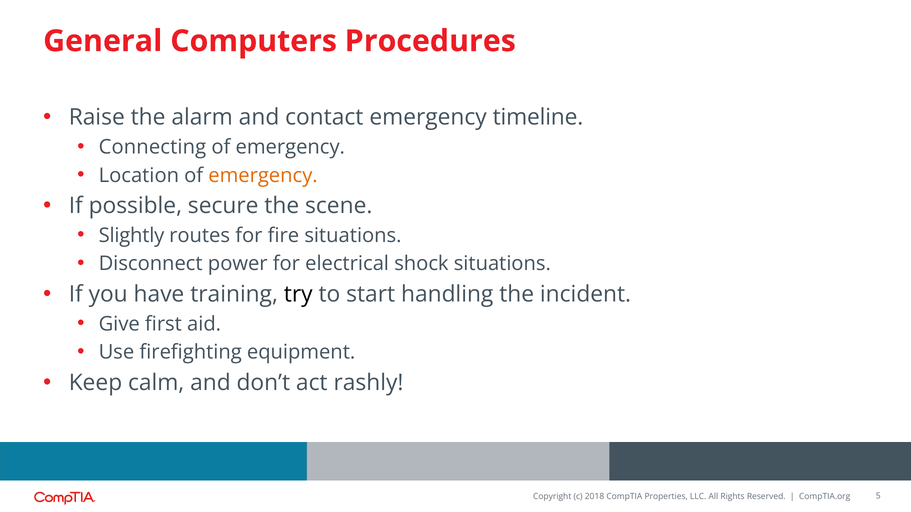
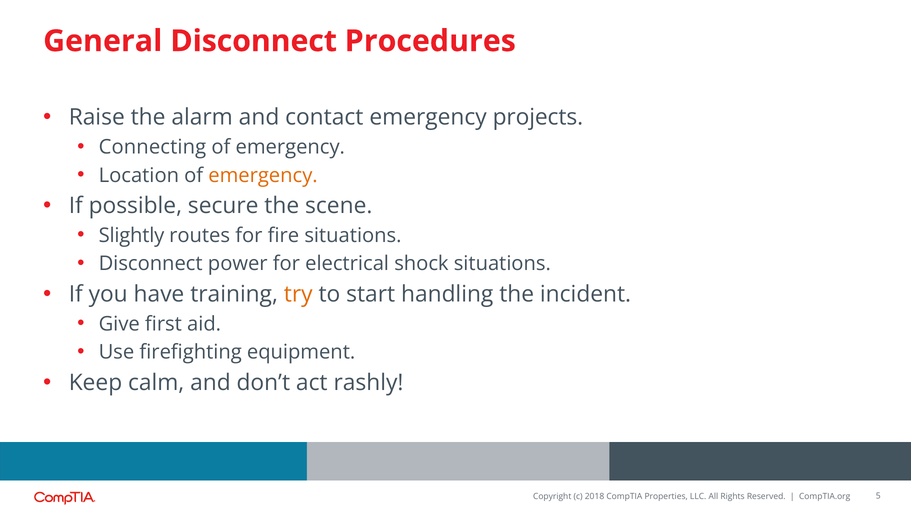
General Computers: Computers -> Disconnect
timeline: timeline -> projects
try colour: black -> orange
